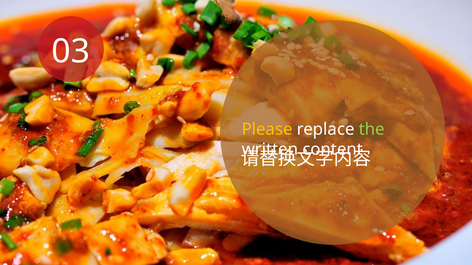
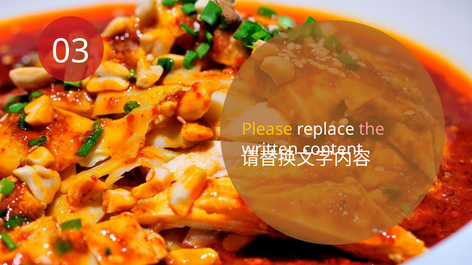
the colour: light green -> pink
